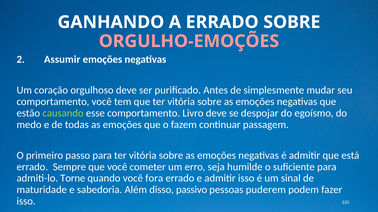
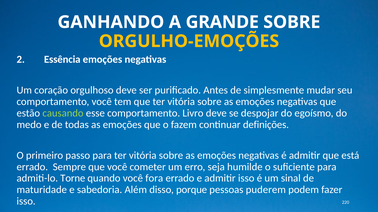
A ERRADO: ERRADO -> GRANDE
ORGULHO-EMOÇÕES colour: pink -> yellow
Assumir: Assumir -> Essência
passagem: passagem -> definições
passivo: passivo -> porque
